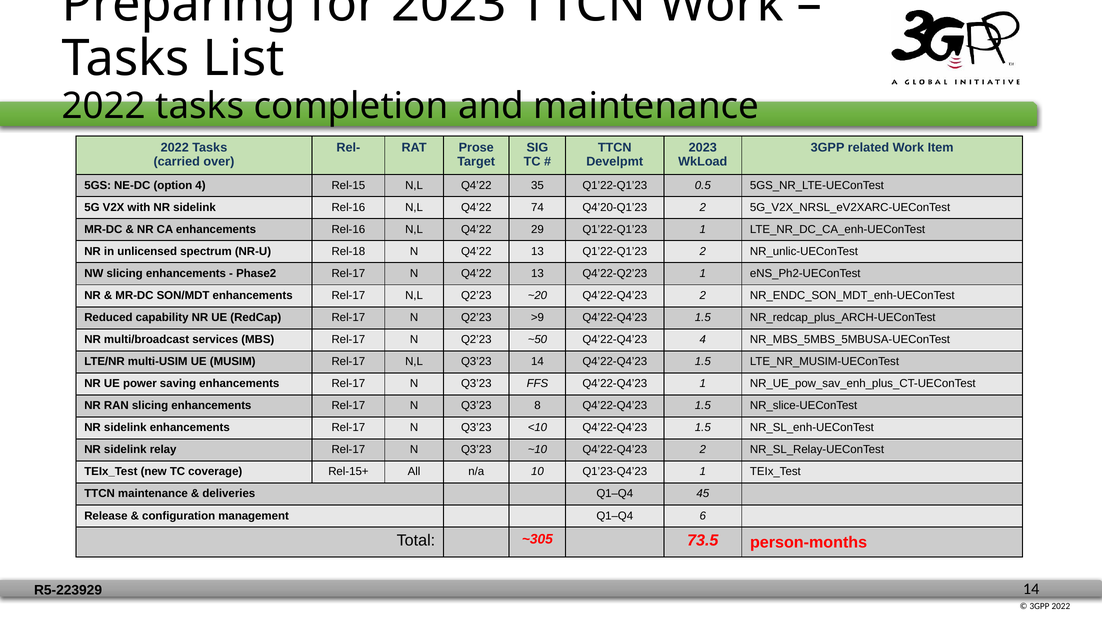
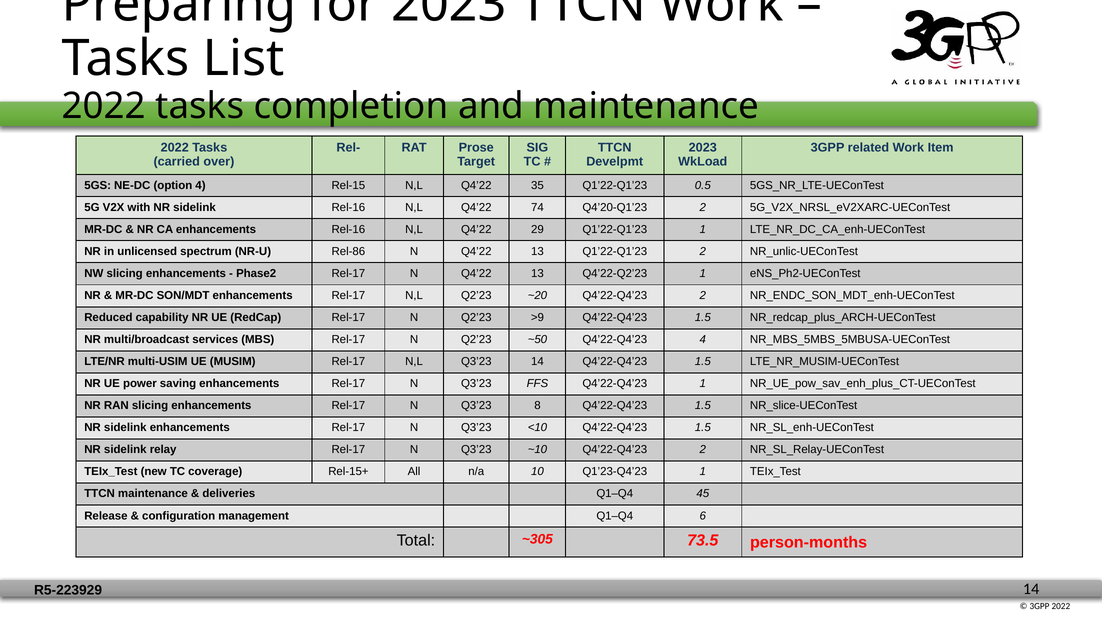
Rel-18: Rel-18 -> Rel-86
